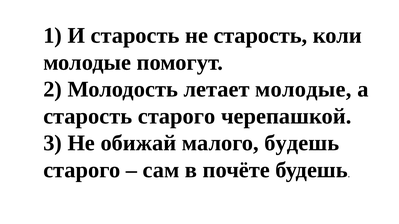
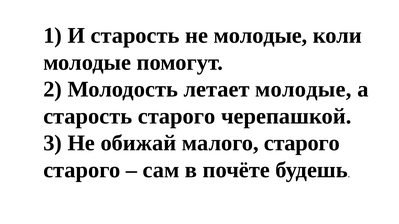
не старость: старость -> молодые
малого будешь: будешь -> старого
